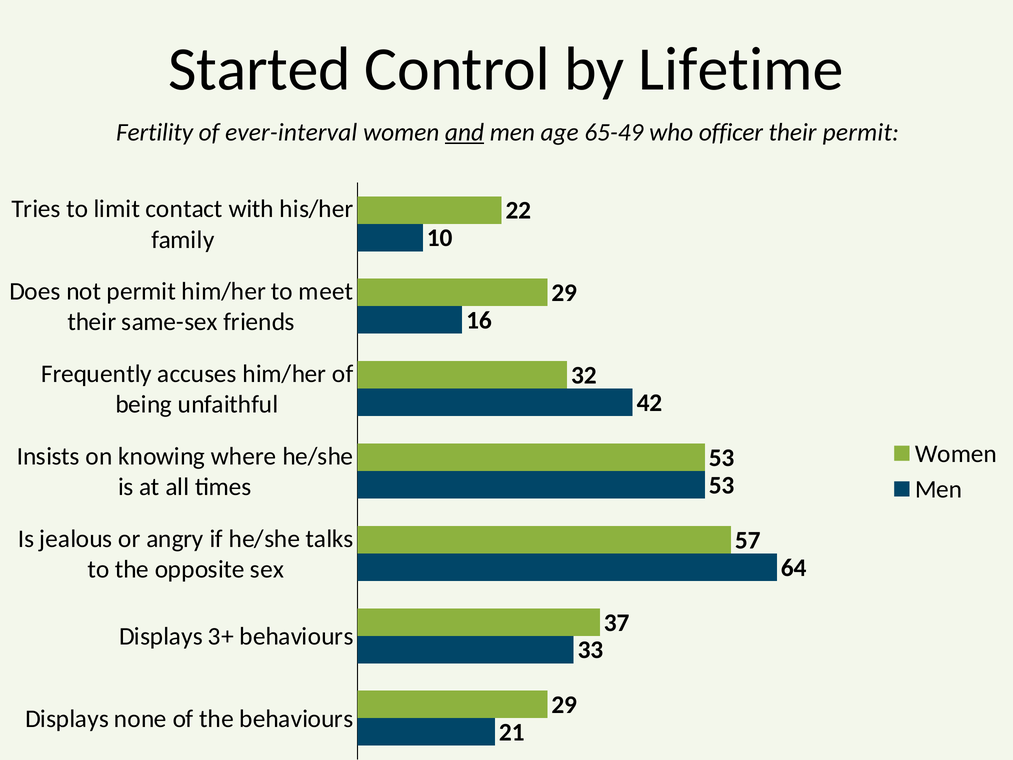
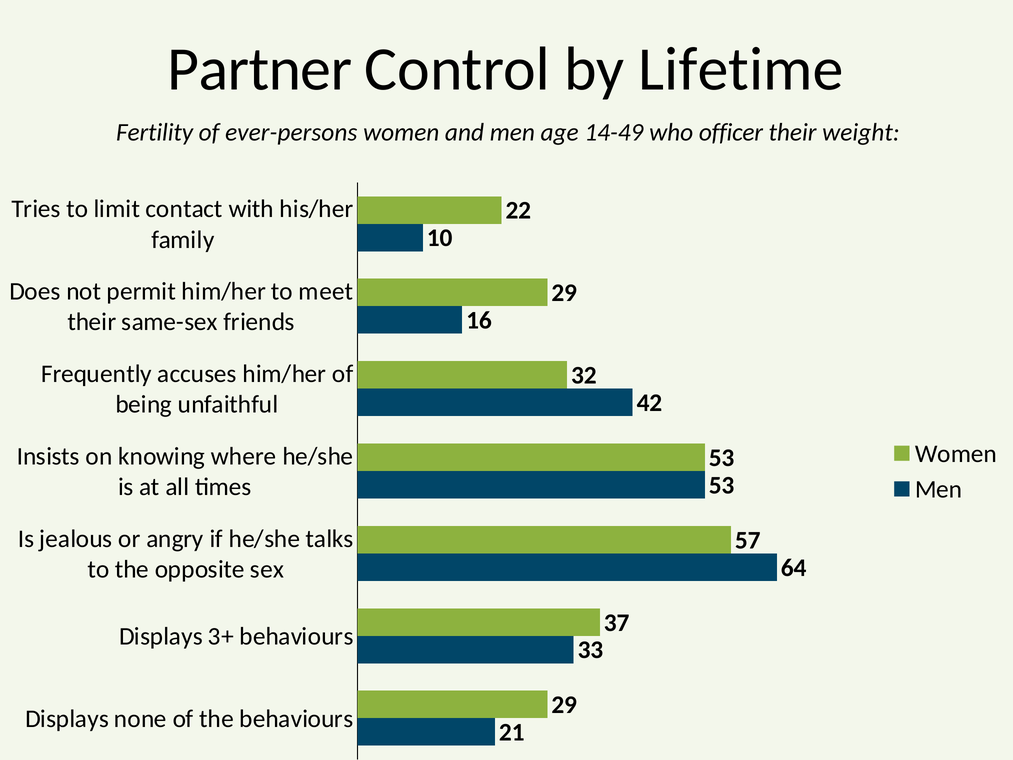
Started: Started -> Partner
ever-interval: ever-interval -> ever-persons
and underline: present -> none
65-49: 65-49 -> 14-49
their permit: permit -> weight
